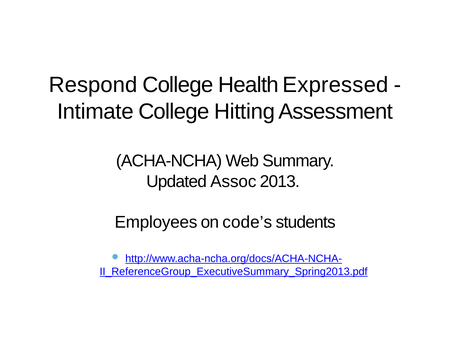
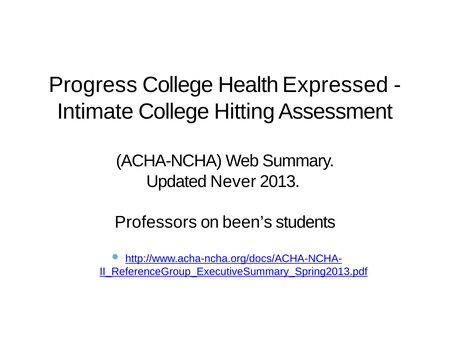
Respond: Respond -> Progress
Assoc: Assoc -> Never
Employees: Employees -> Professors
code’s: code’s -> been’s
